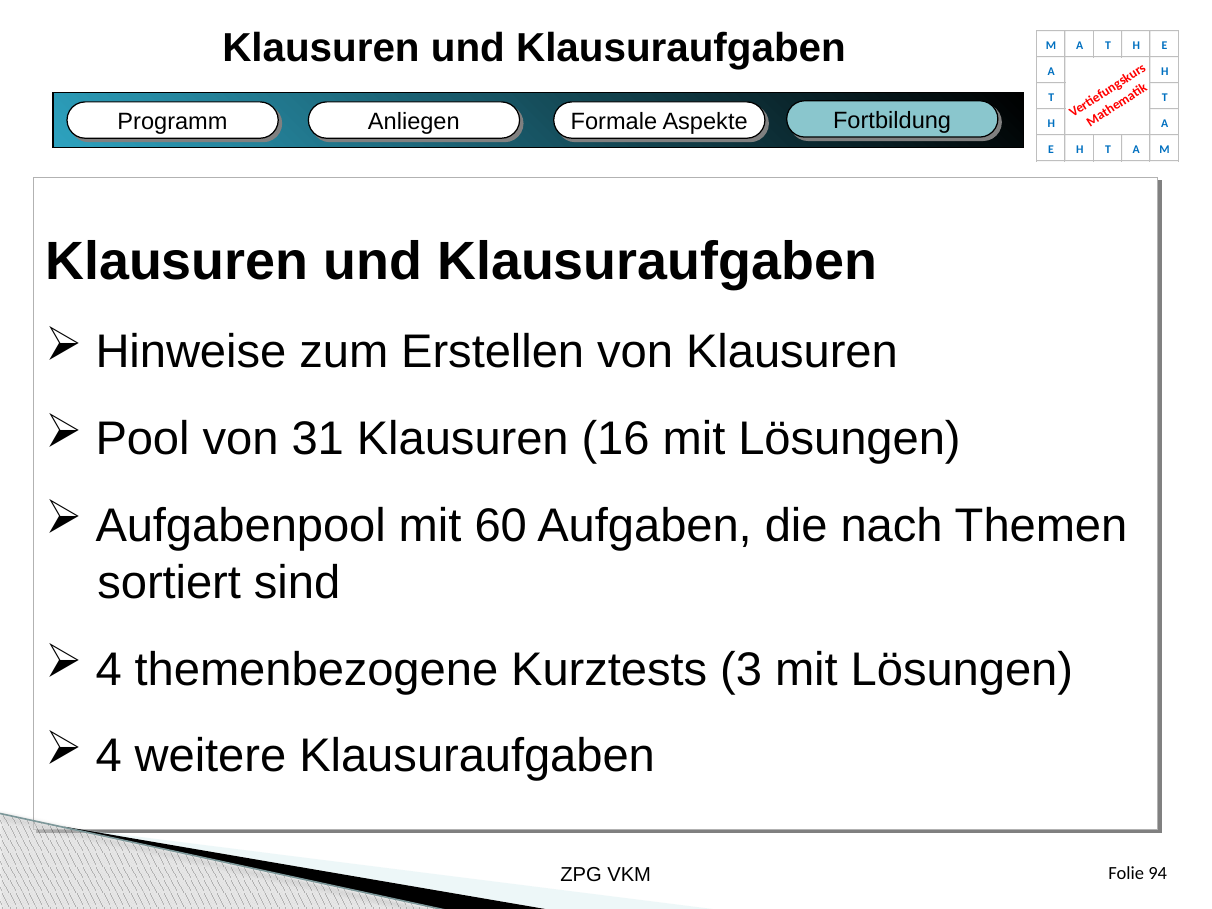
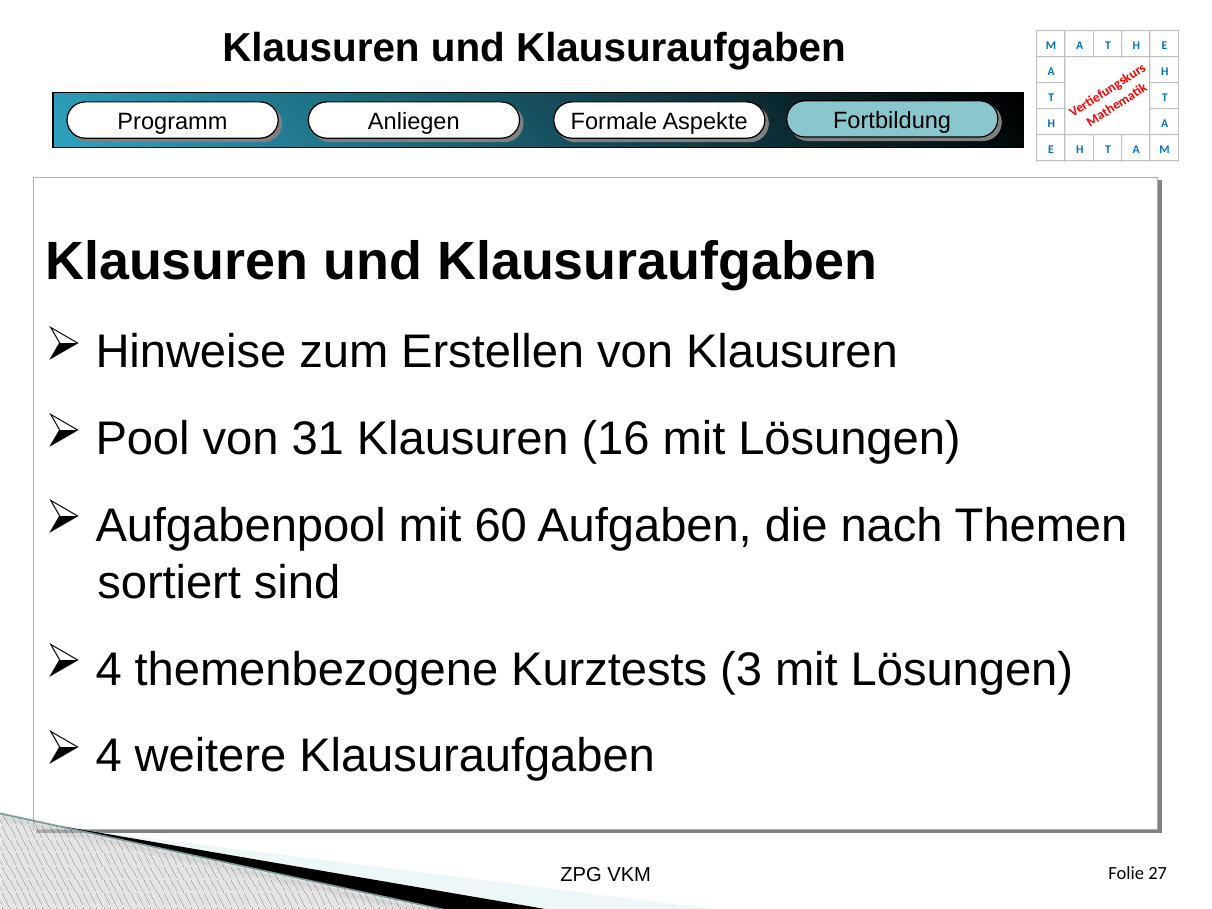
94: 94 -> 27
